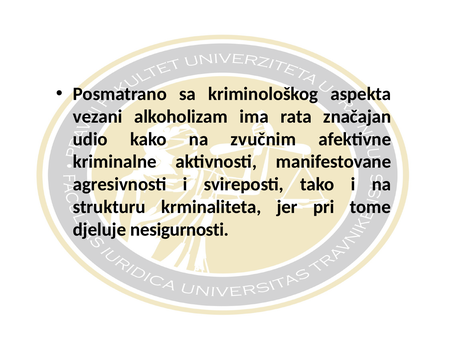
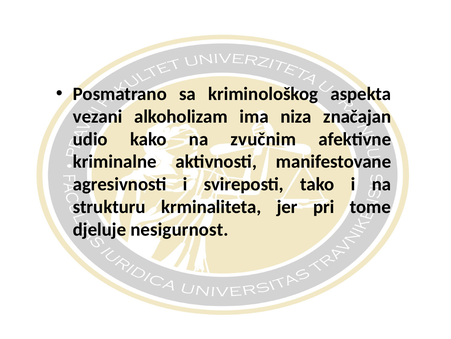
rata: rata -> niza
nesigurnosti: nesigurnosti -> nesigurnost
